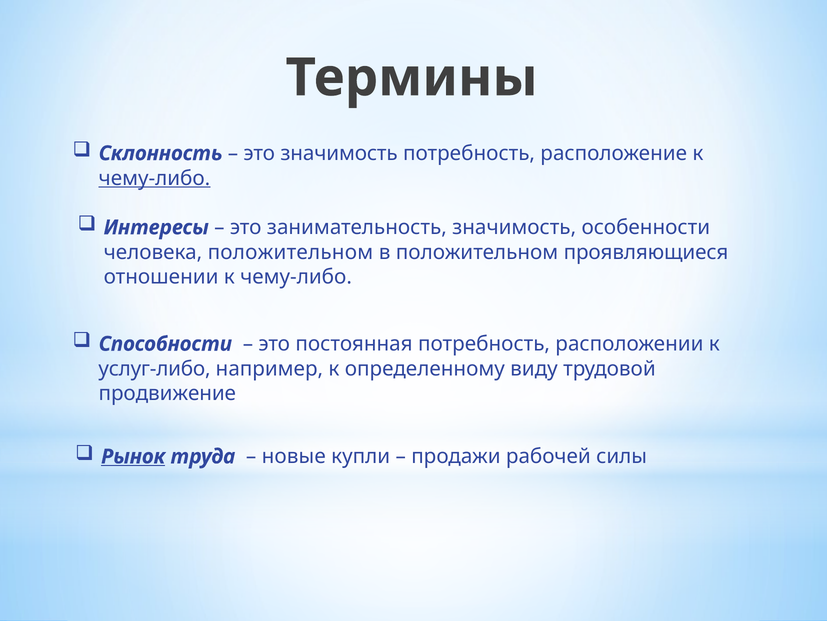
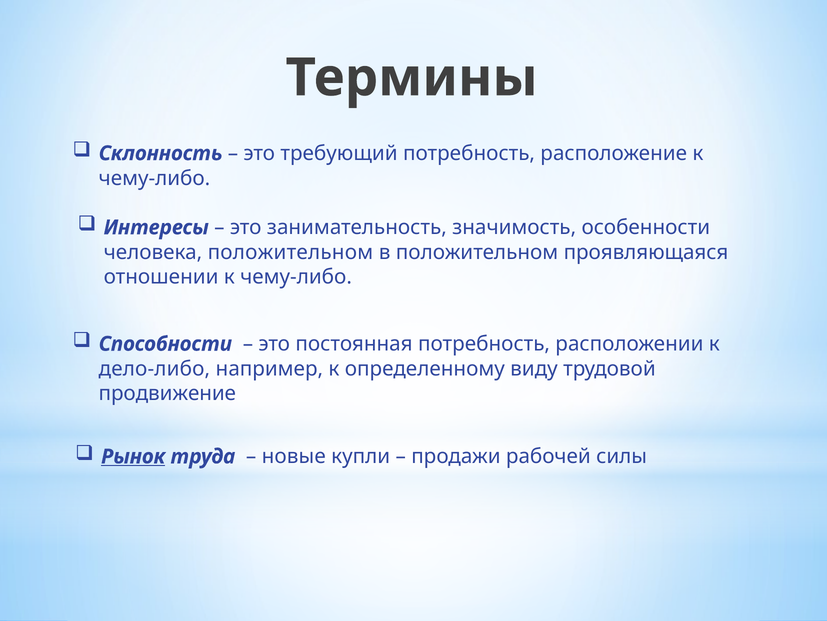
это значимость: значимость -> требующий
чему-либо at (154, 178) underline: present -> none
проявляющиеся: проявляющиеся -> проявляющаяся
услуг-либо: услуг-либо -> дело-либо
